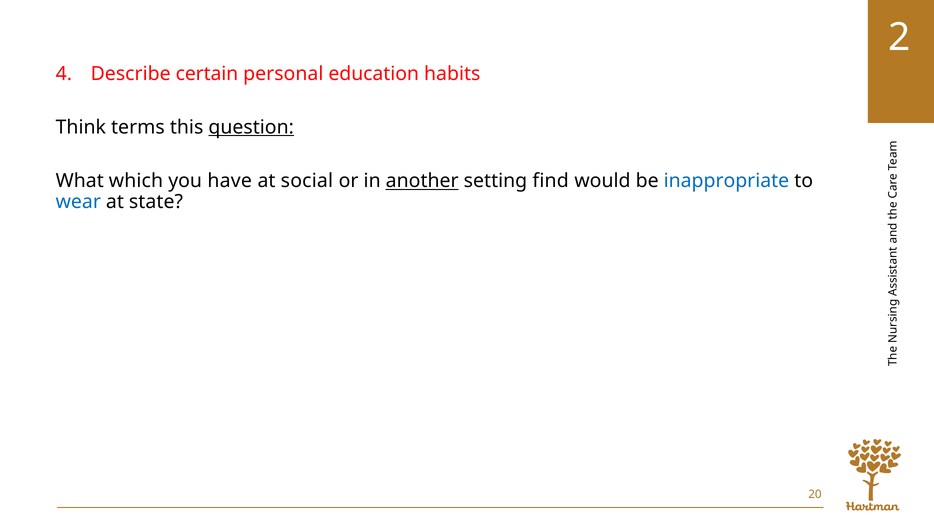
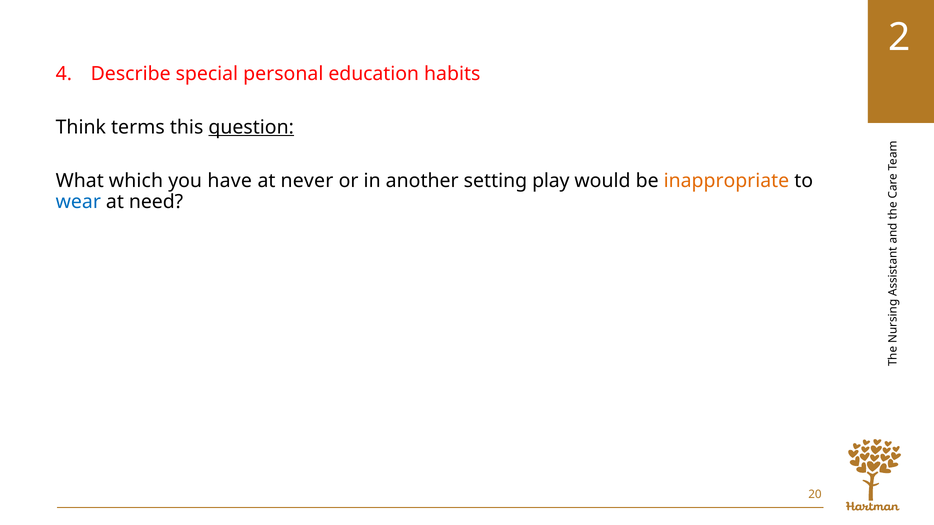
certain: certain -> special
social: social -> never
another underline: present -> none
find: find -> play
inappropriate colour: blue -> orange
state: state -> need
